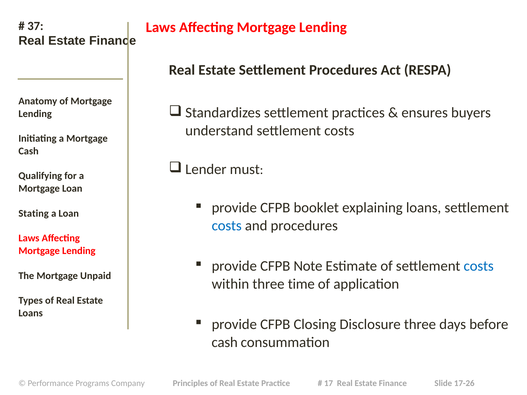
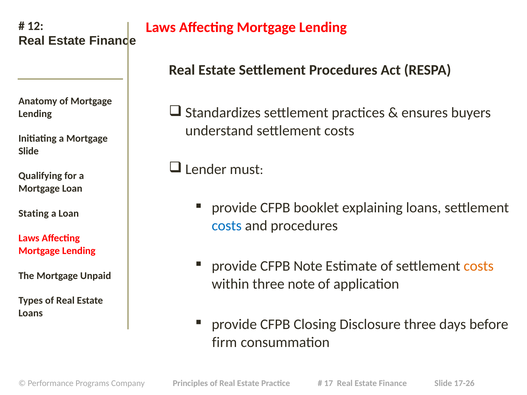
37: 37 -> 12
Cash at (29, 151): Cash -> Slide
costs at (479, 266) colour: blue -> orange
three time: time -> note
cash at (225, 342): cash -> firm
